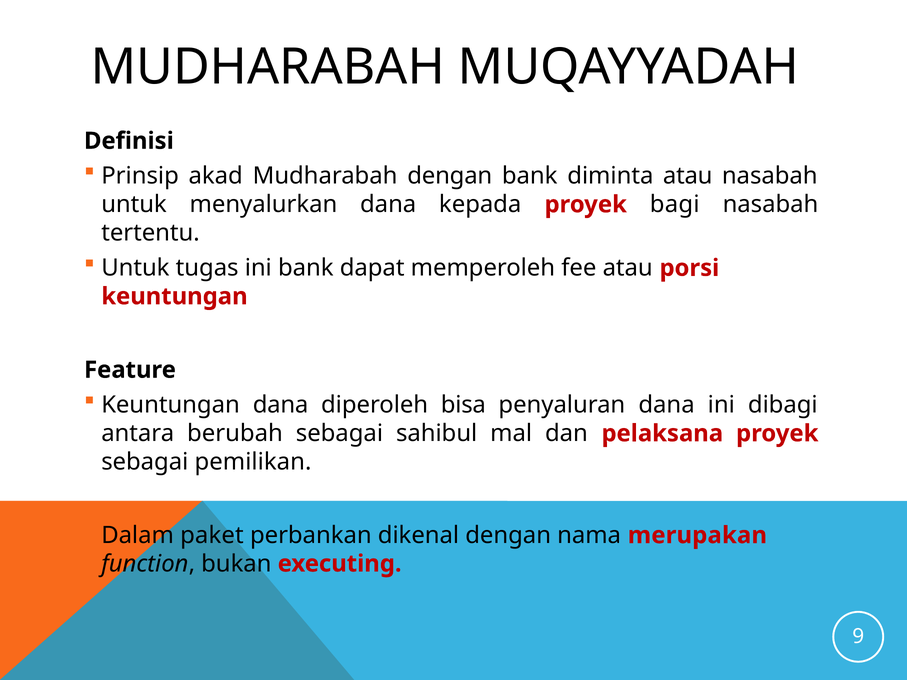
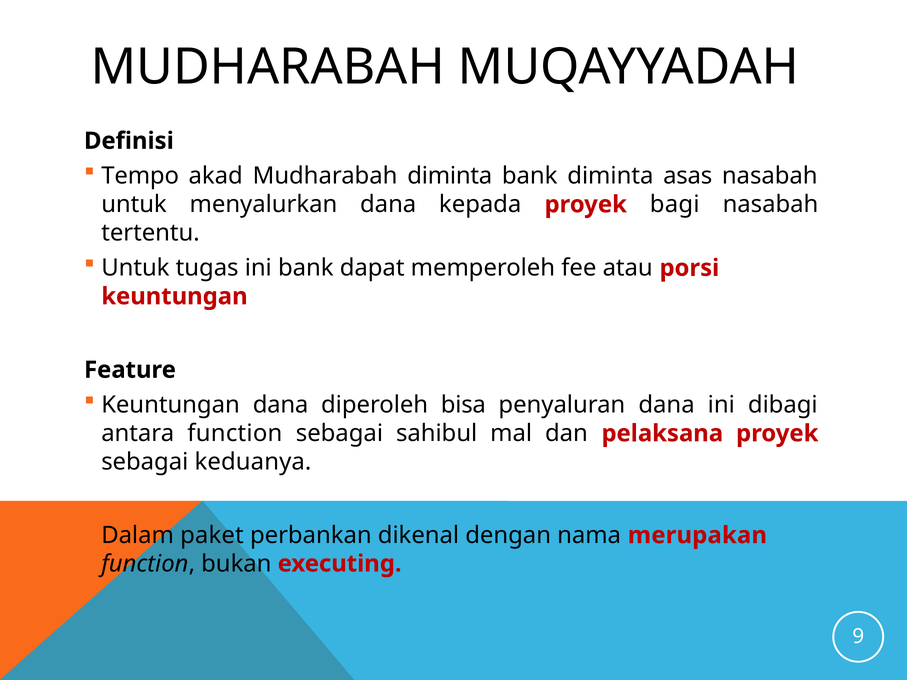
Prinsip: Prinsip -> Tempo
Mudharabah dengan: dengan -> diminta
diminta atau: atau -> asas
antara berubah: berubah -> function
pemilikan: pemilikan -> keduanya
